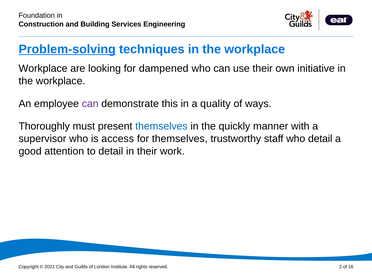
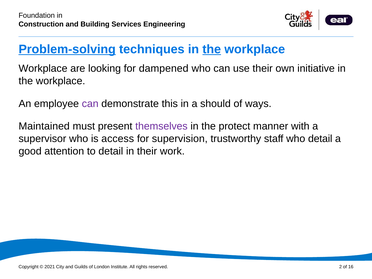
the at (212, 49) underline: none -> present
quality: quality -> should
Thoroughly: Thoroughly -> Maintained
themselves at (161, 126) colour: blue -> purple
quickly: quickly -> protect
for themselves: themselves -> supervision
